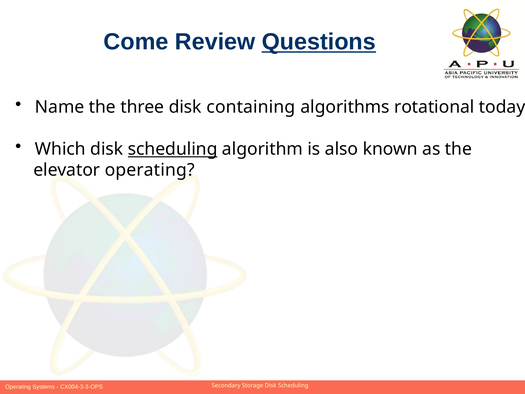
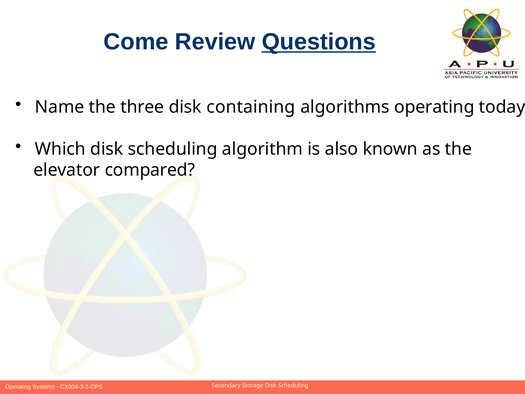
algorithms rotational: rotational -> operating
scheduling at (173, 149) underline: present -> none
elevator operating: operating -> compared
